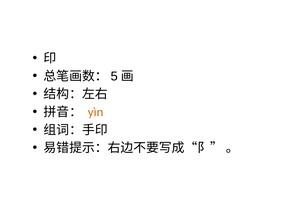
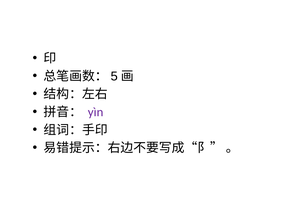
yìn colour: orange -> purple
